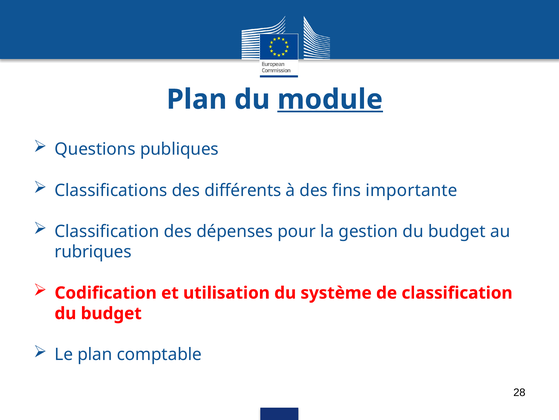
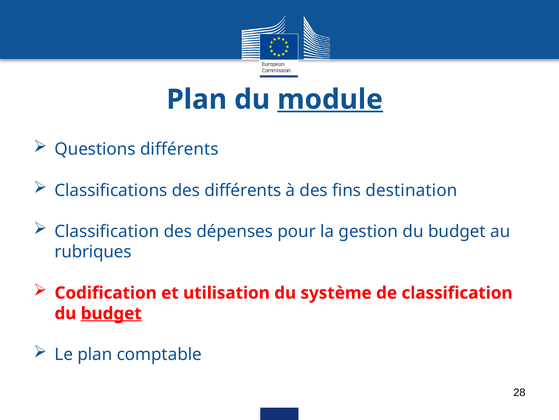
Questions publiques: publiques -> différents
importante: importante -> destination
budget at (111, 313) underline: none -> present
